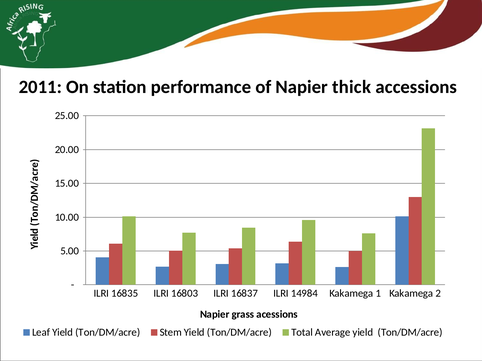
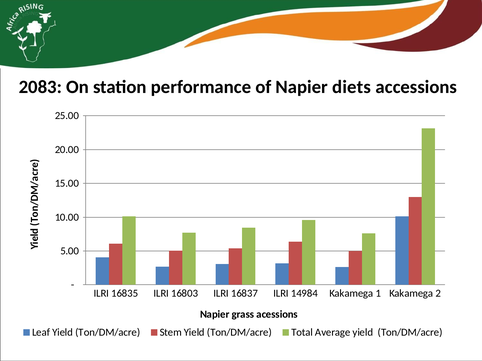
2011: 2011 -> 2083
thick: thick -> diets
